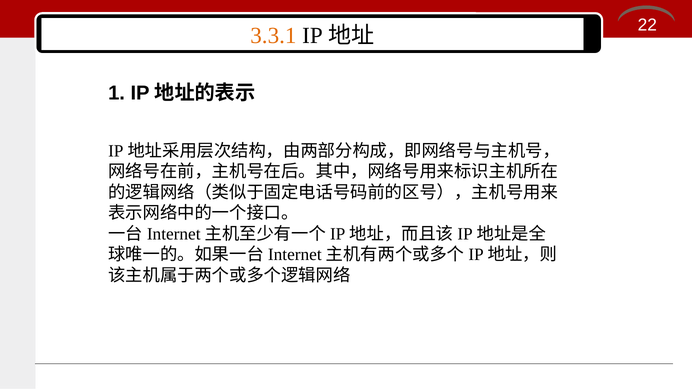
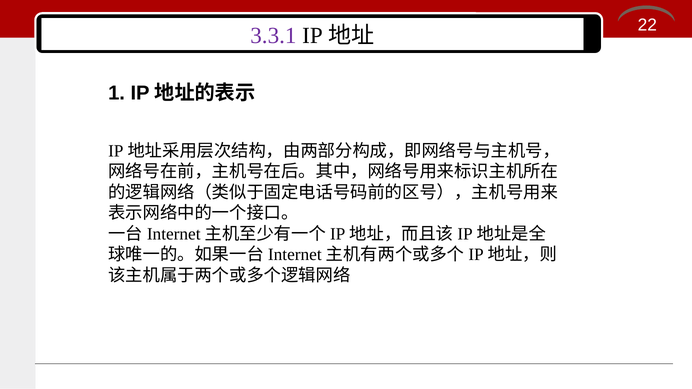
3.3.1 colour: orange -> purple
